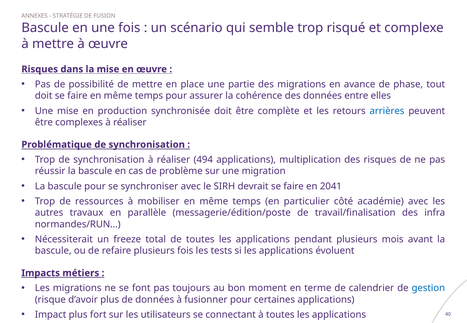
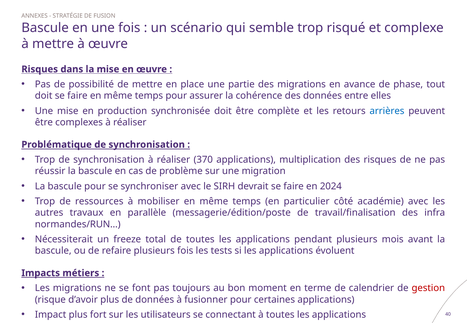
494: 494 -> 370
2041: 2041 -> 2024
gestion colour: blue -> red
